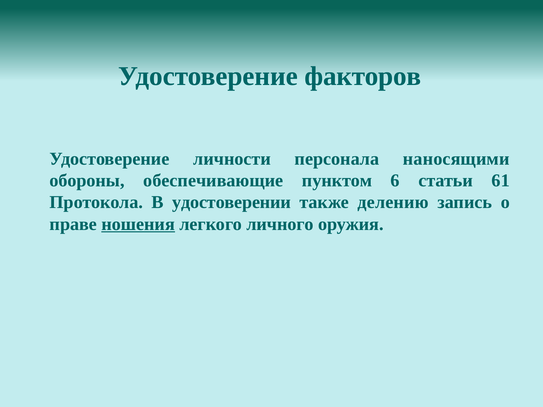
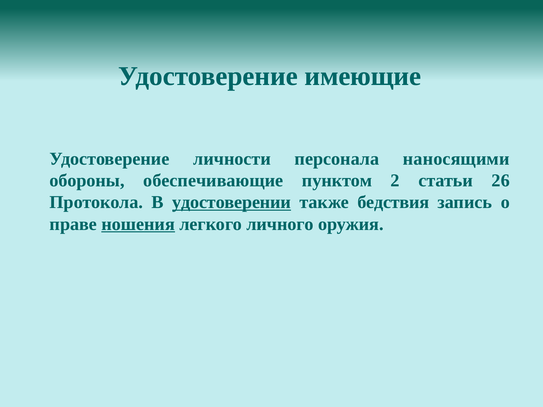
факторов: факторов -> имеющие
6: 6 -> 2
61: 61 -> 26
удостоверении underline: none -> present
делению: делению -> бедствия
